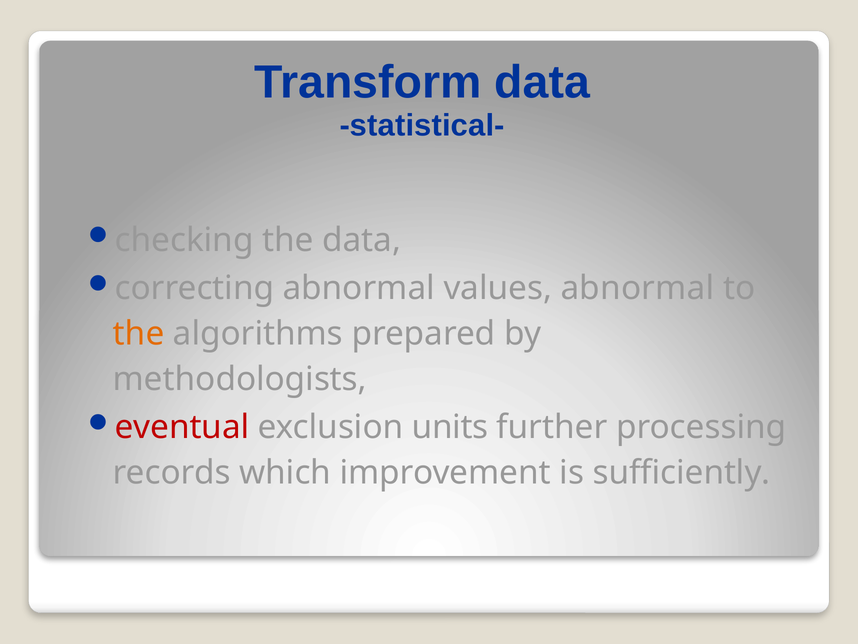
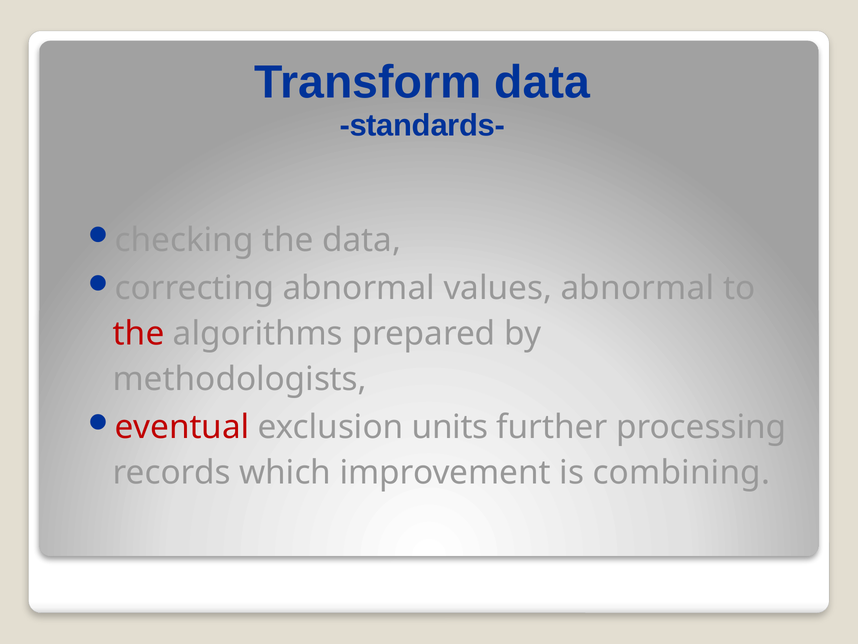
statistical-: statistical- -> standards-
the at (139, 333) colour: orange -> red
sufficiently: sufficiently -> combining
